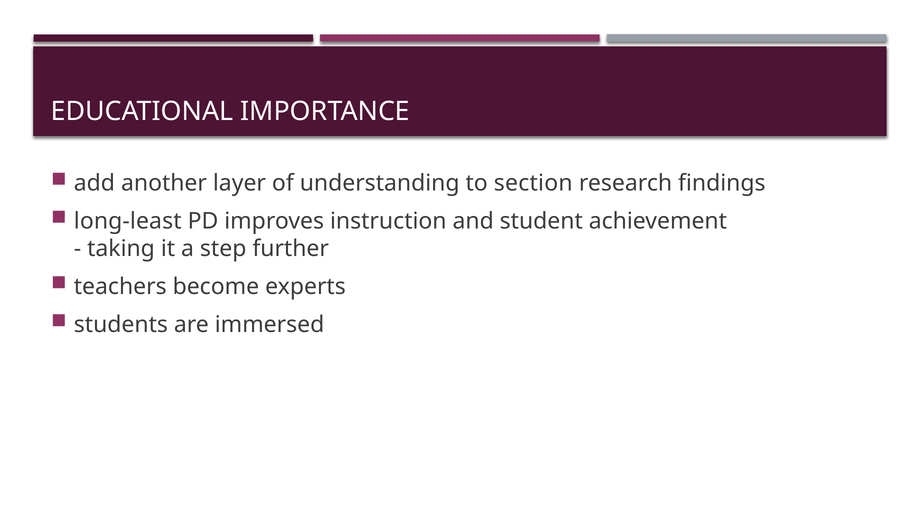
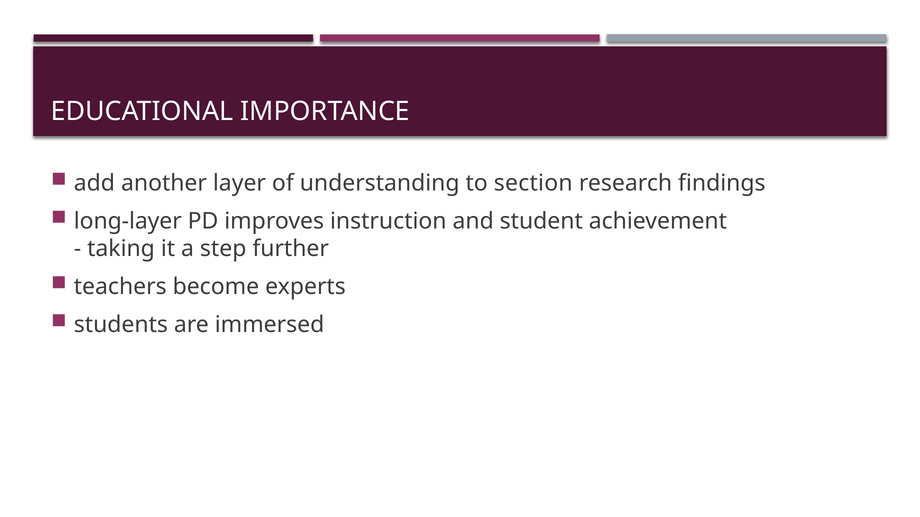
long-least: long-least -> long-layer
